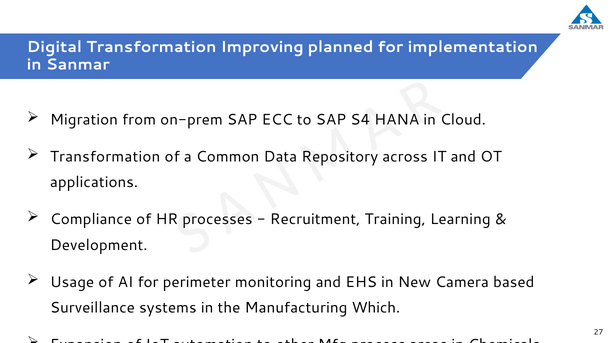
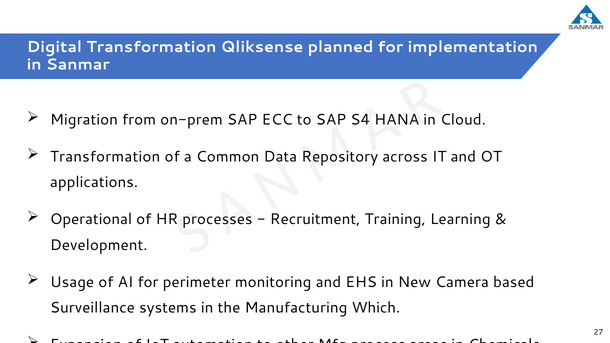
Improving: Improving -> Qliksense
Compliance: Compliance -> Operational
